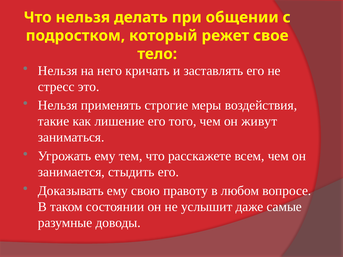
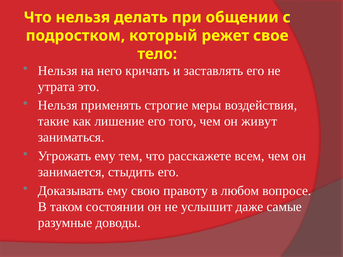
стресс: стресс -> утрата
